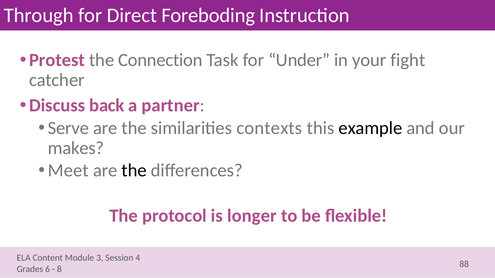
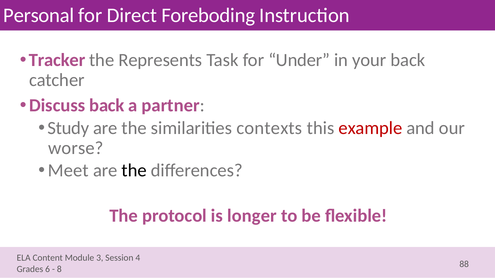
Through: Through -> Personal
Protest: Protest -> Tracker
Connection: Connection -> Represents
your fight: fight -> back
Serve: Serve -> Study
example colour: black -> red
makes: makes -> worse
